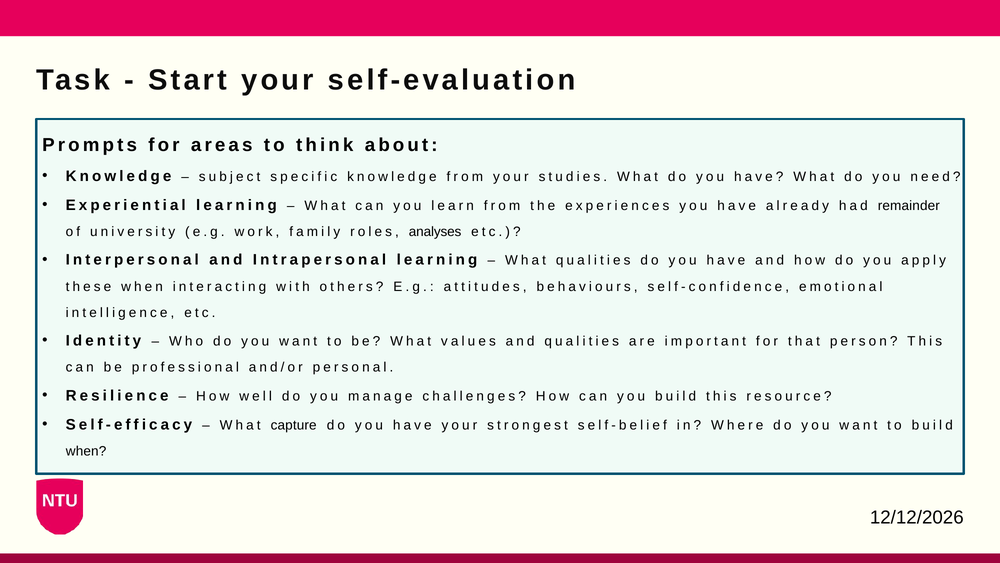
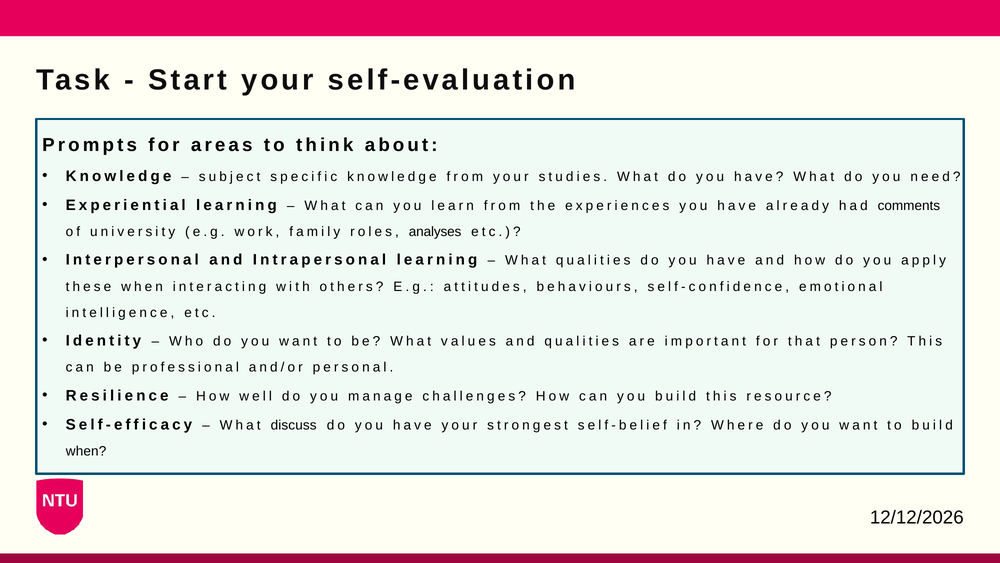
remainder: remainder -> comments
capture: capture -> discuss
